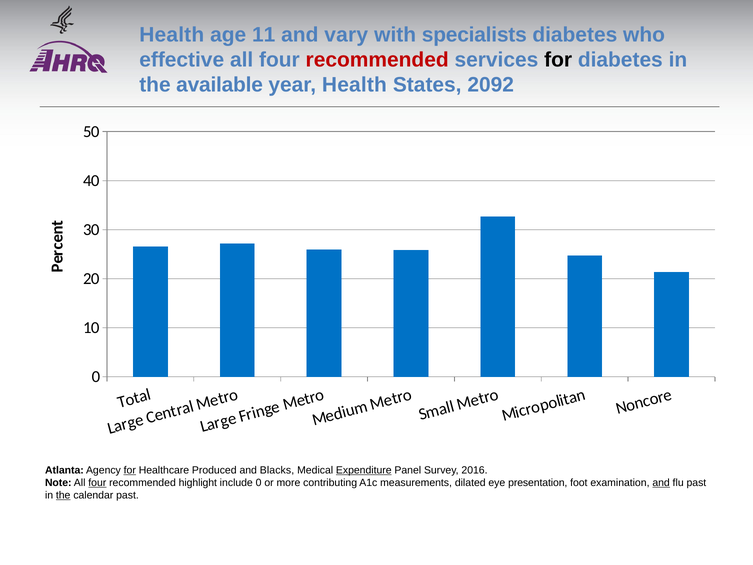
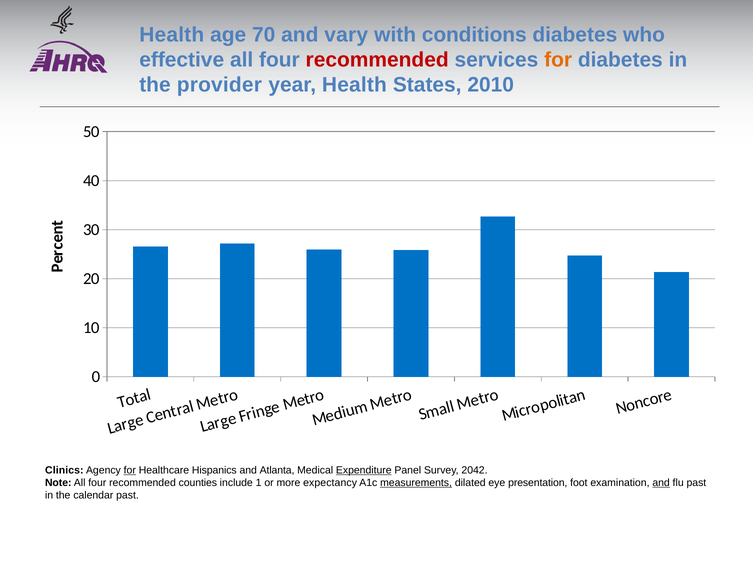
11: 11 -> 70
specialists: specialists -> conditions
for at (558, 60) colour: black -> orange
available: available -> provider
2092: 2092 -> 2010
Atlanta: Atlanta -> Clinics
Produced: Produced -> Hispanics
Blacks: Blacks -> Atlanta
2016: 2016 -> 2042
four at (97, 483) underline: present -> none
highlight: highlight -> counties
include 0: 0 -> 1
contributing: contributing -> expectancy
measurements underline: none -> present
the at (63, 495) underline: present -> none
